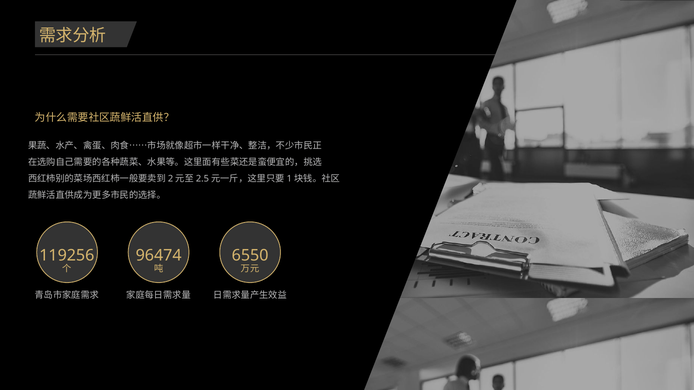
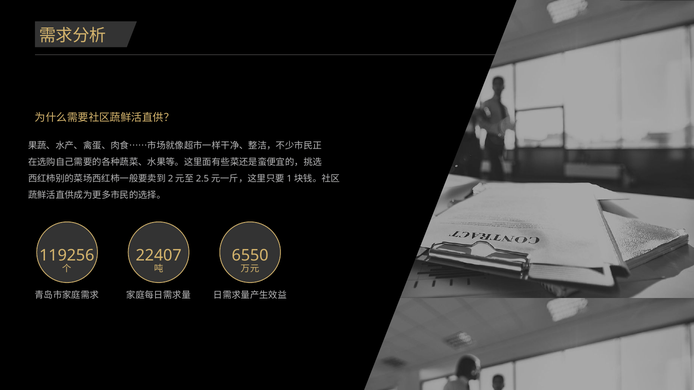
96474: 96474 -> 22407
